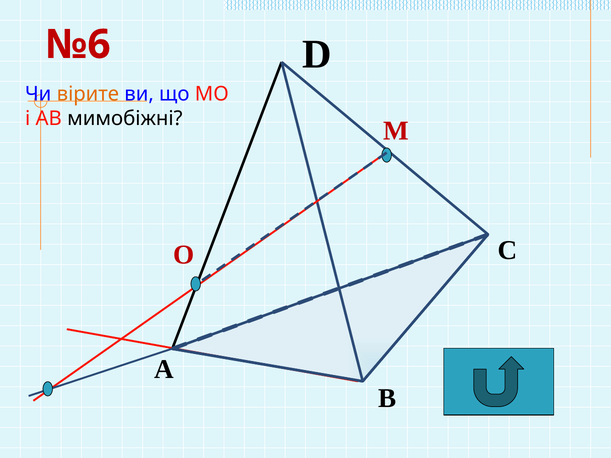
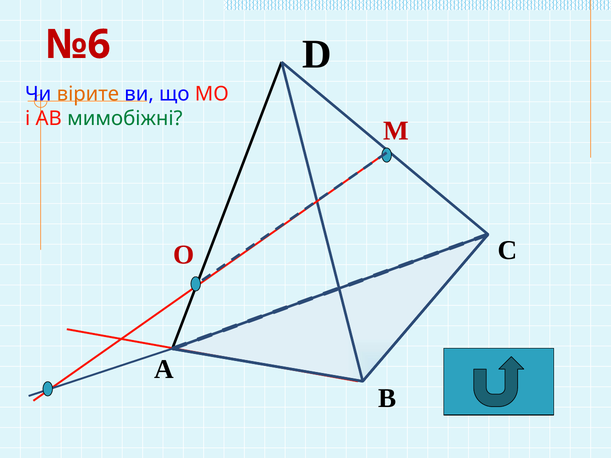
мимобіжні colour: black -> green
